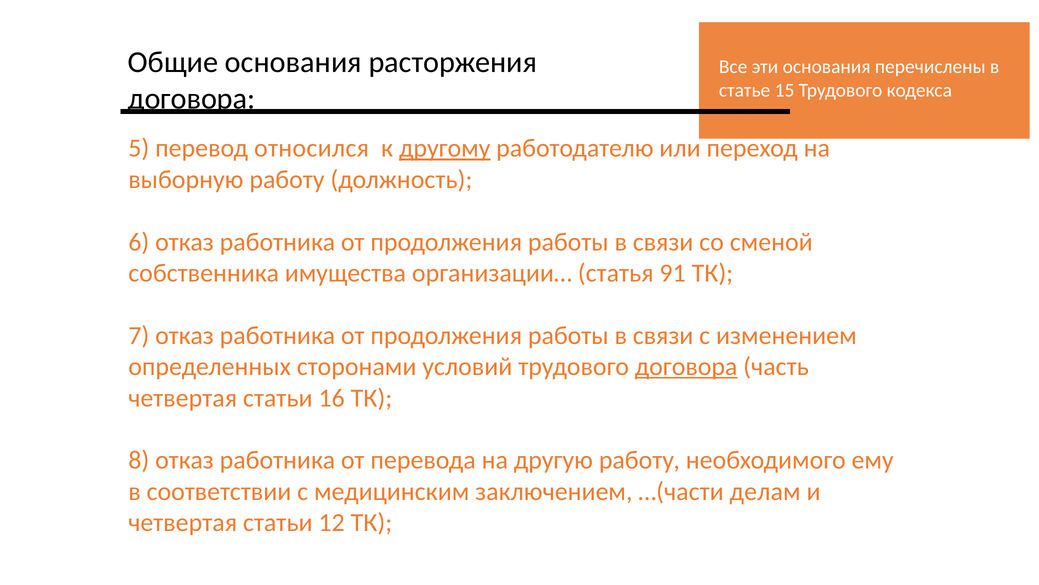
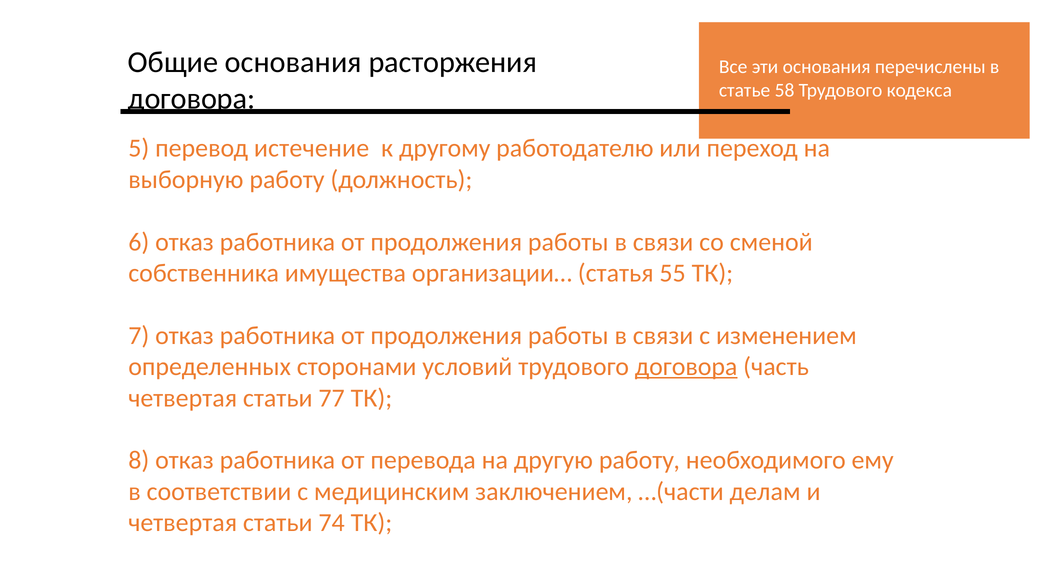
15: 15 -> 58
относился: относился -> истечение
другому underline: present -> none
91: 91 -> 55
16: 16 -> 77
12: 12 -> 74
